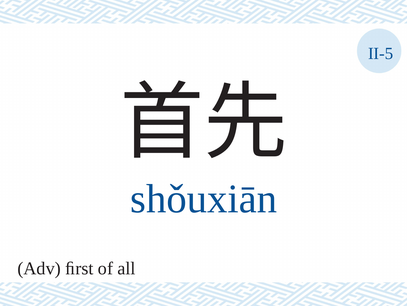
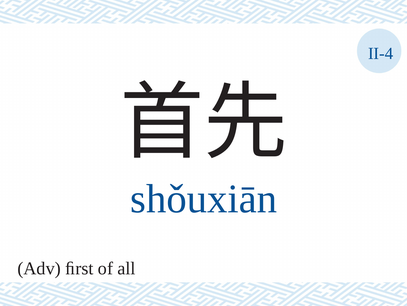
II-5: II-5 -> II-4
